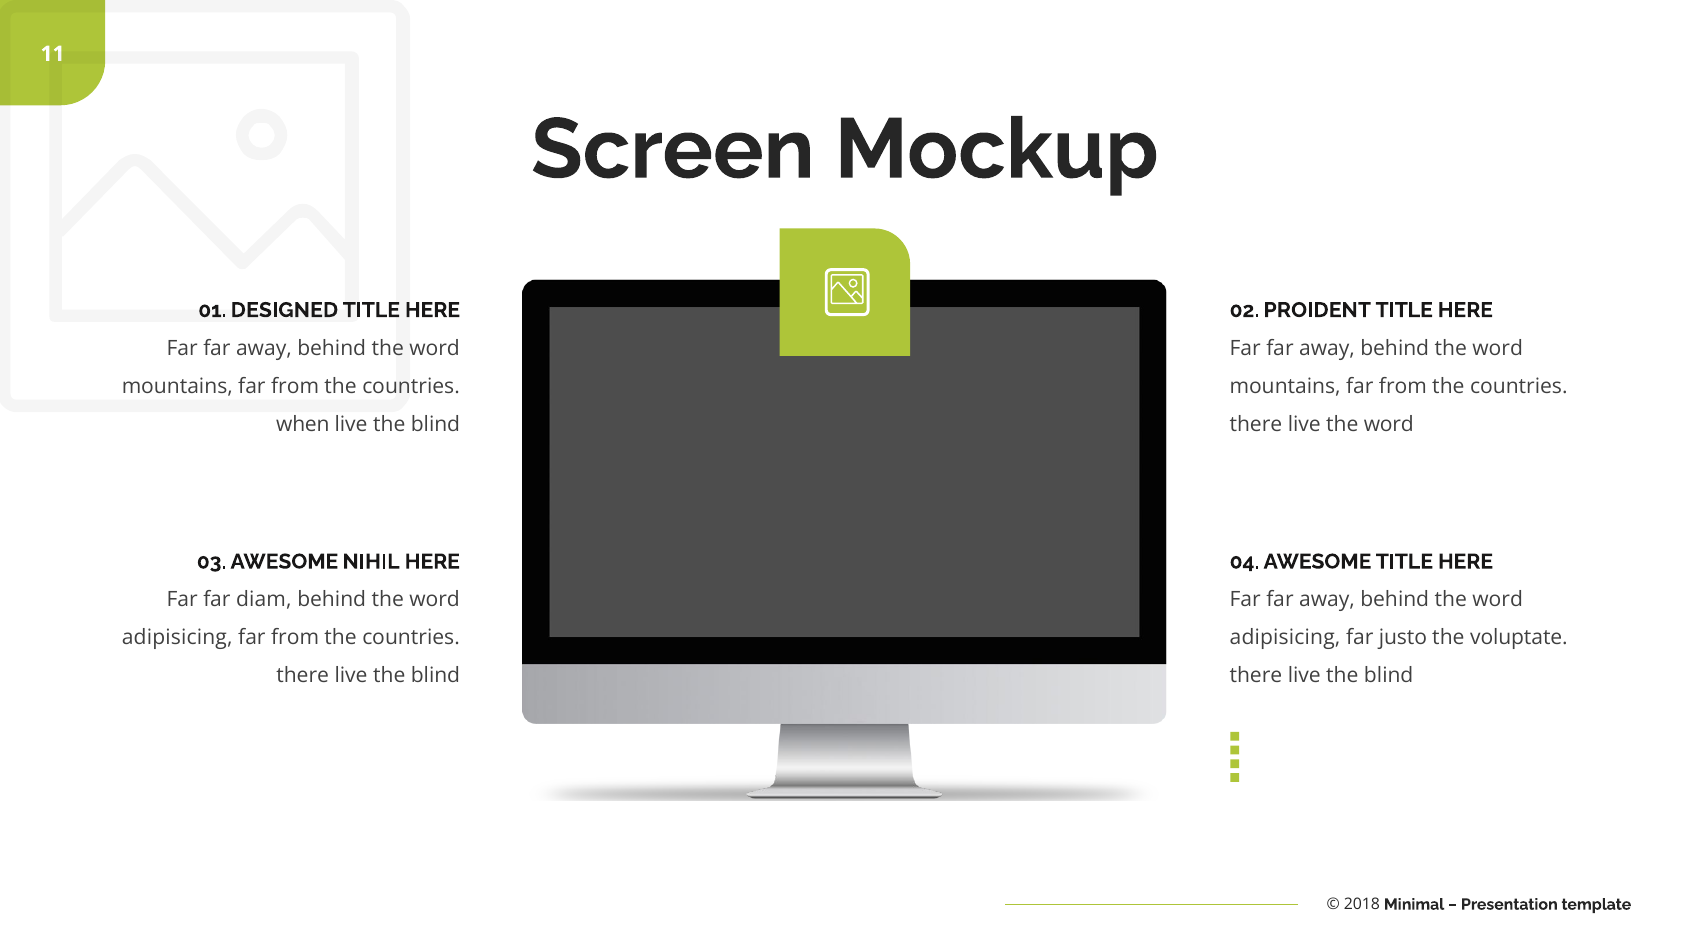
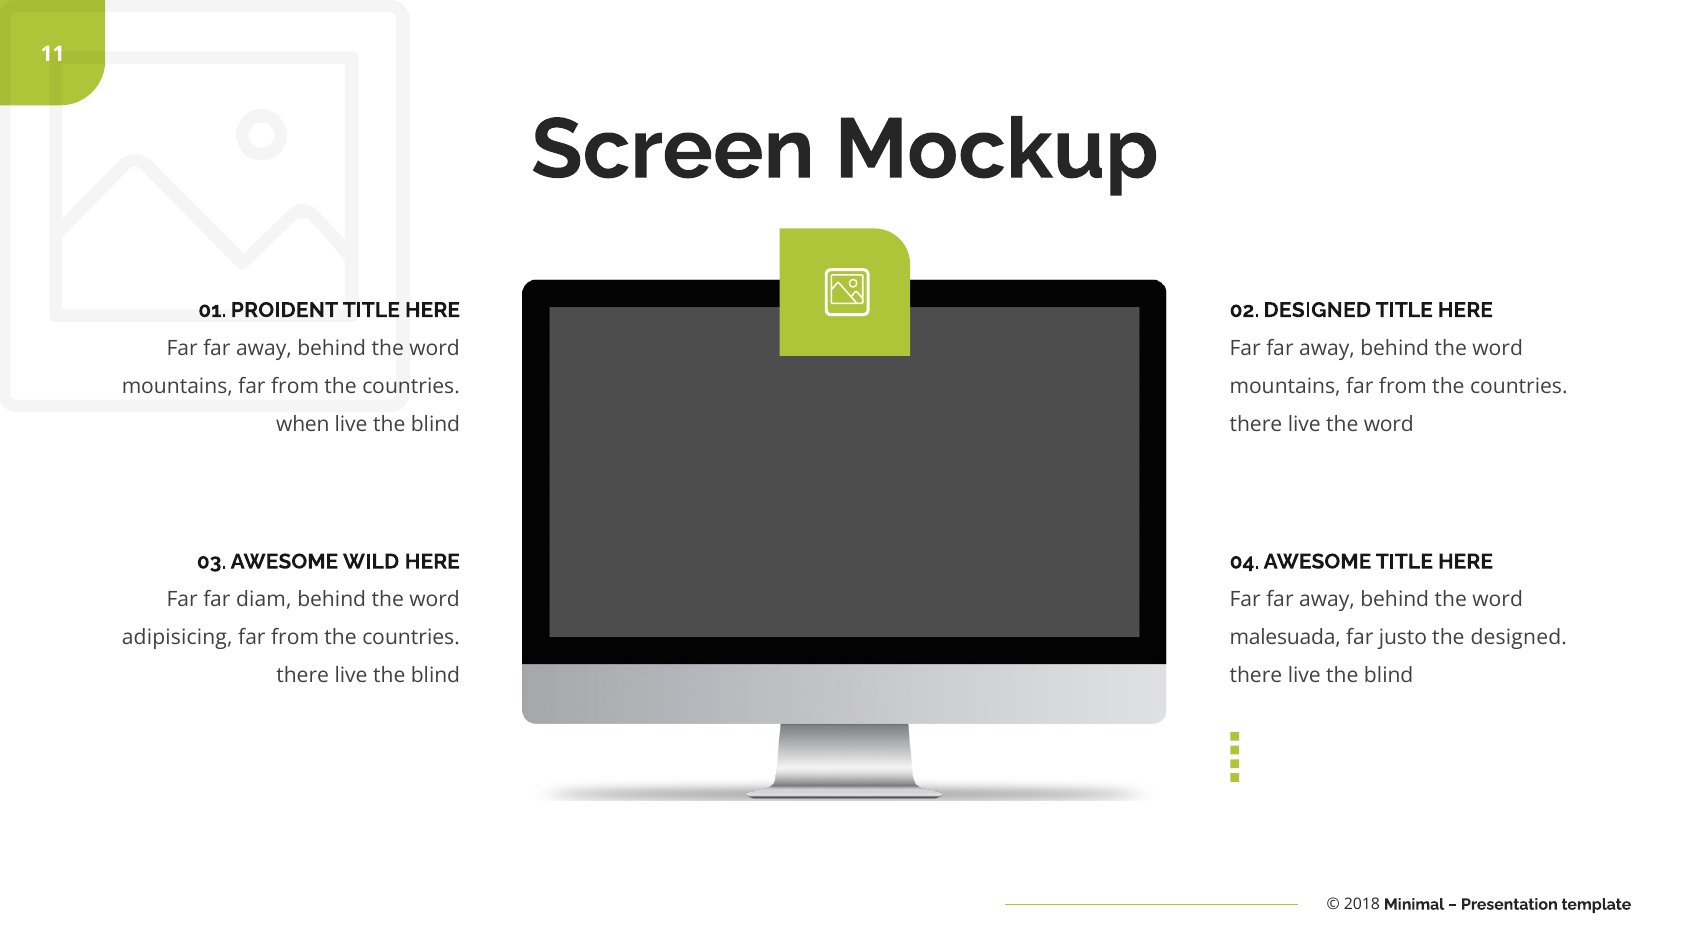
DESIGNED: DESIGNED -> PROIDENT
02 PROIDENT: PROIDENT -> DESIGNED
NIHIL: NIHIL -> WILD
adipisicing at (1285, 637): adipisicing -> malesuada
the voluptate: voluptate -> designed
